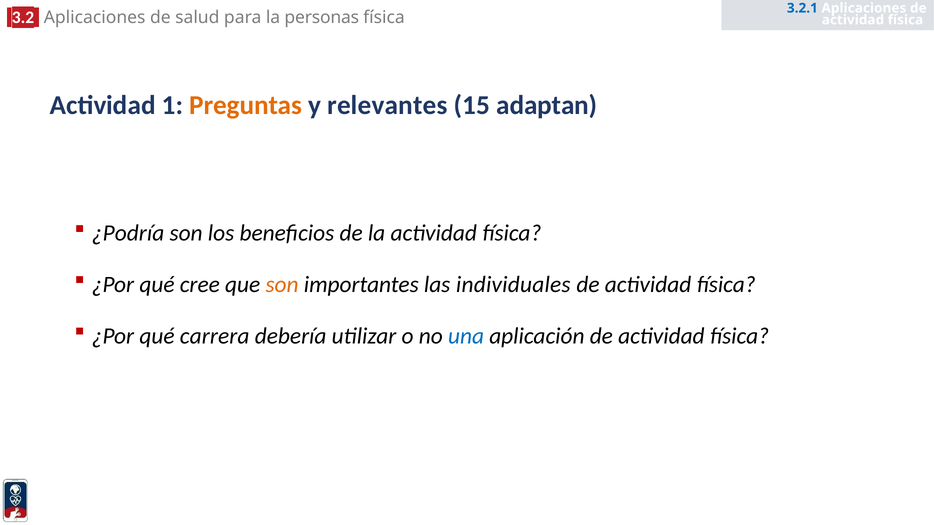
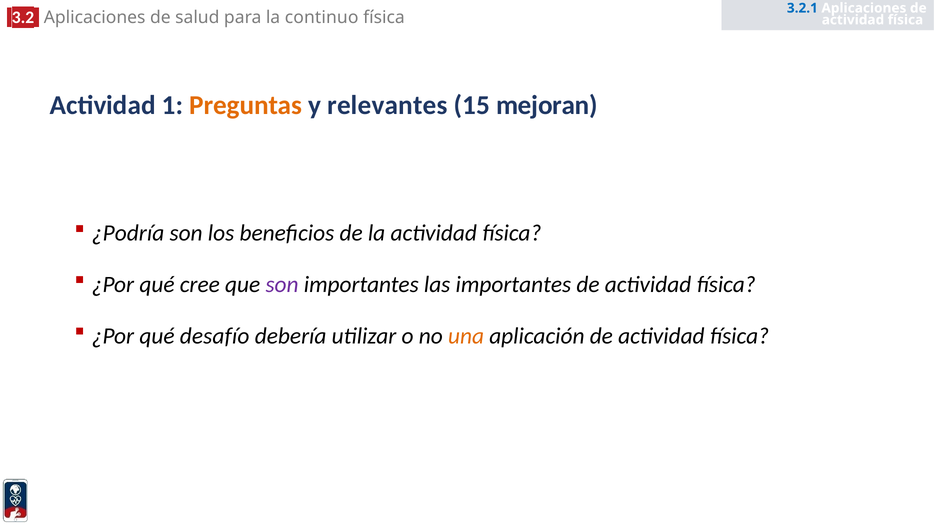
personas: personas -> continuo
adaptan: adaptan -> mejoran
son at (282, 285) colour: orange -> purple
las individuales: individuales -> importantes
carrera: carrera -> desafío
una colour: blue -> orange
